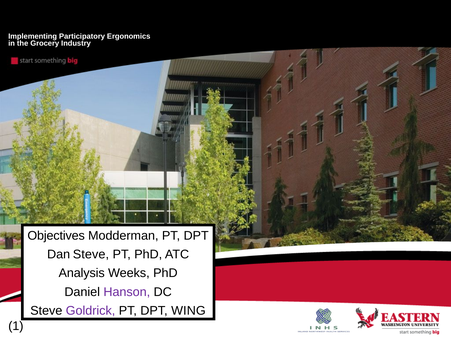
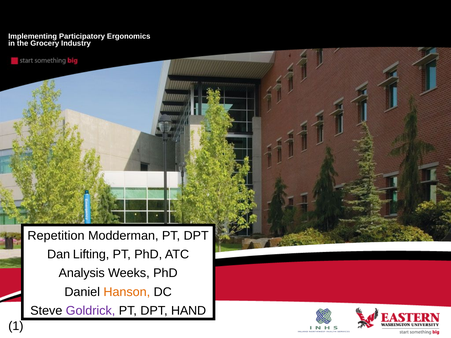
Objectives: Objectives -> Repetition
Dan Steve: Steve -> Lifting
Hanson colour: purple -> orange
WING: WING -> HAND
